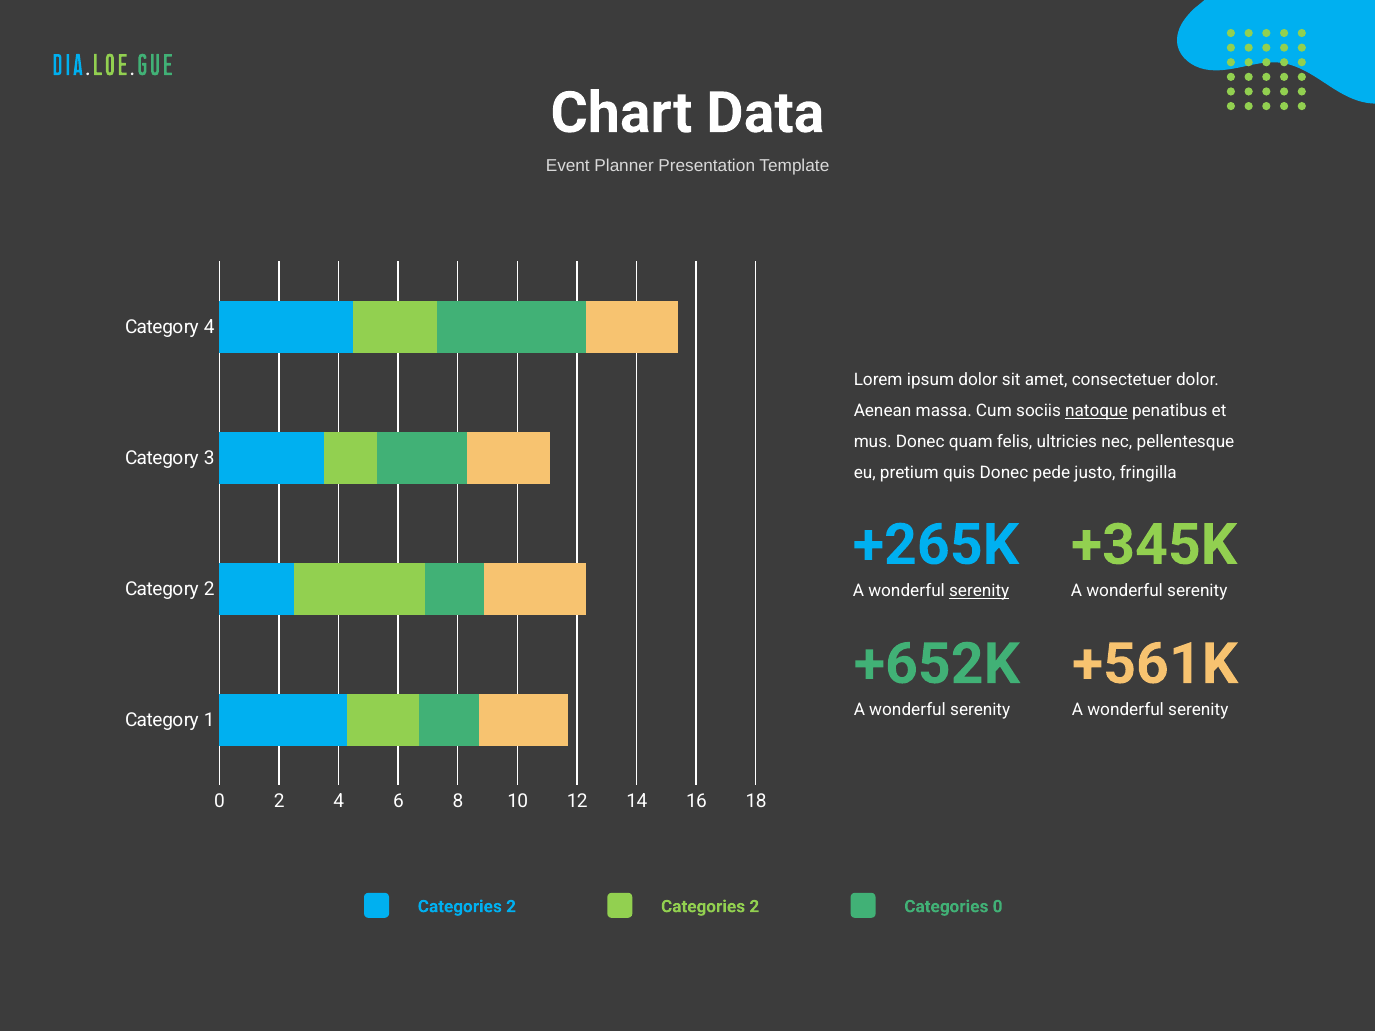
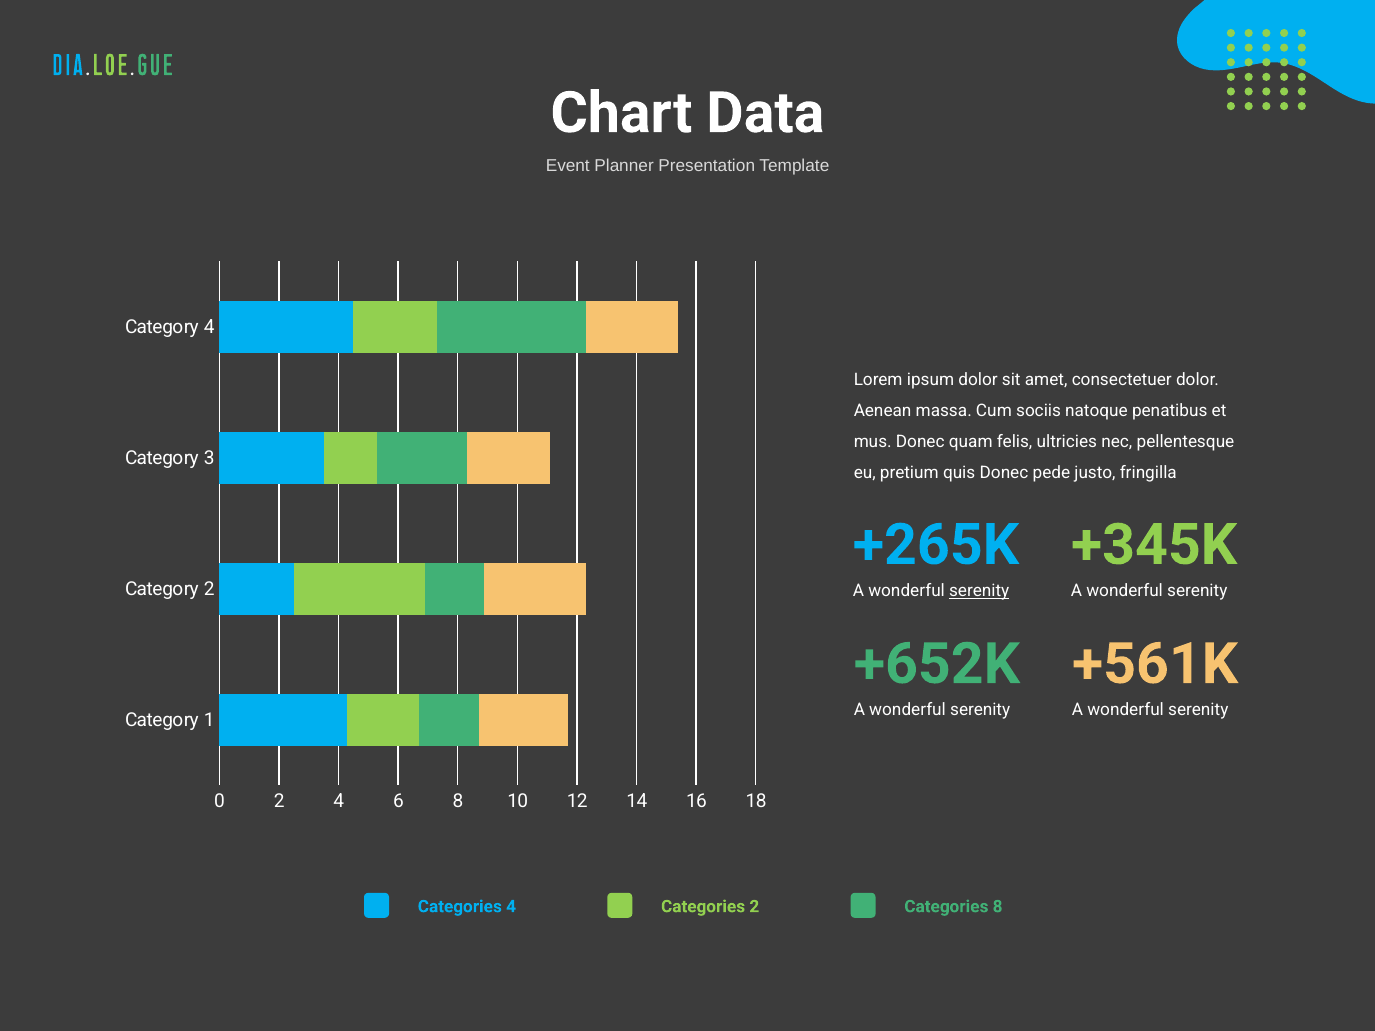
natoque underline: present -> none
2 at (511, 907): 2 -> 4
Categories 0: 0 -> 8
